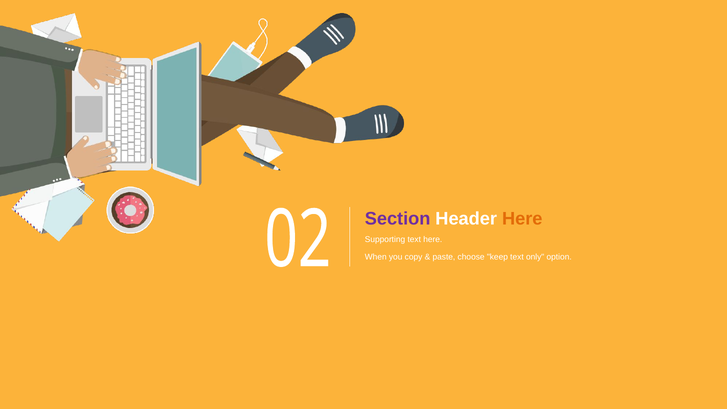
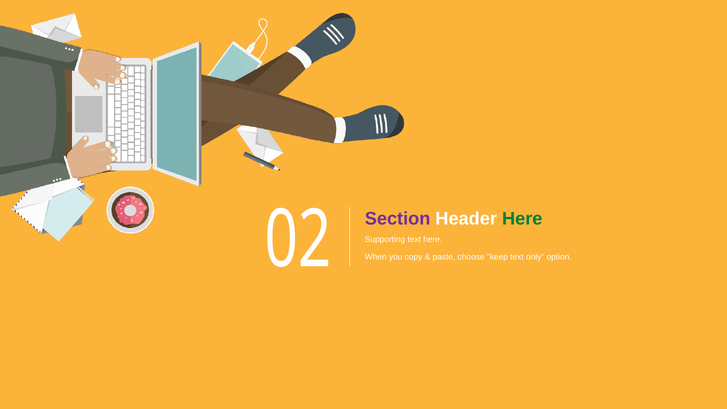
Here at (522, 218) colour: orange -> green
